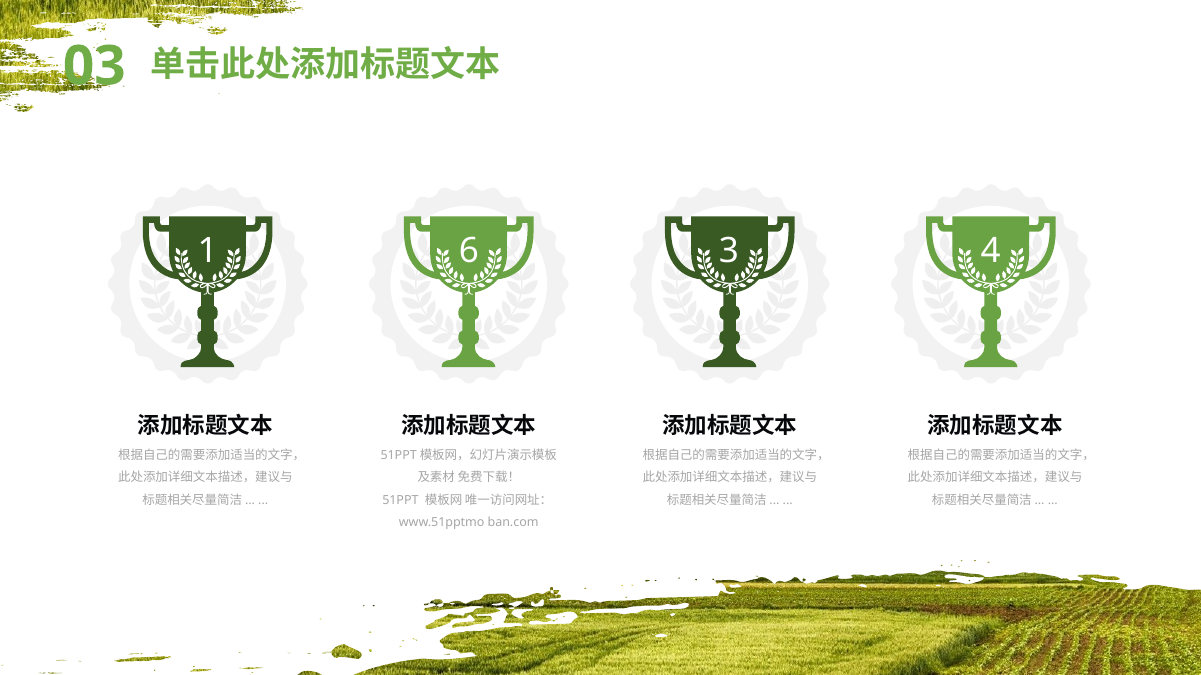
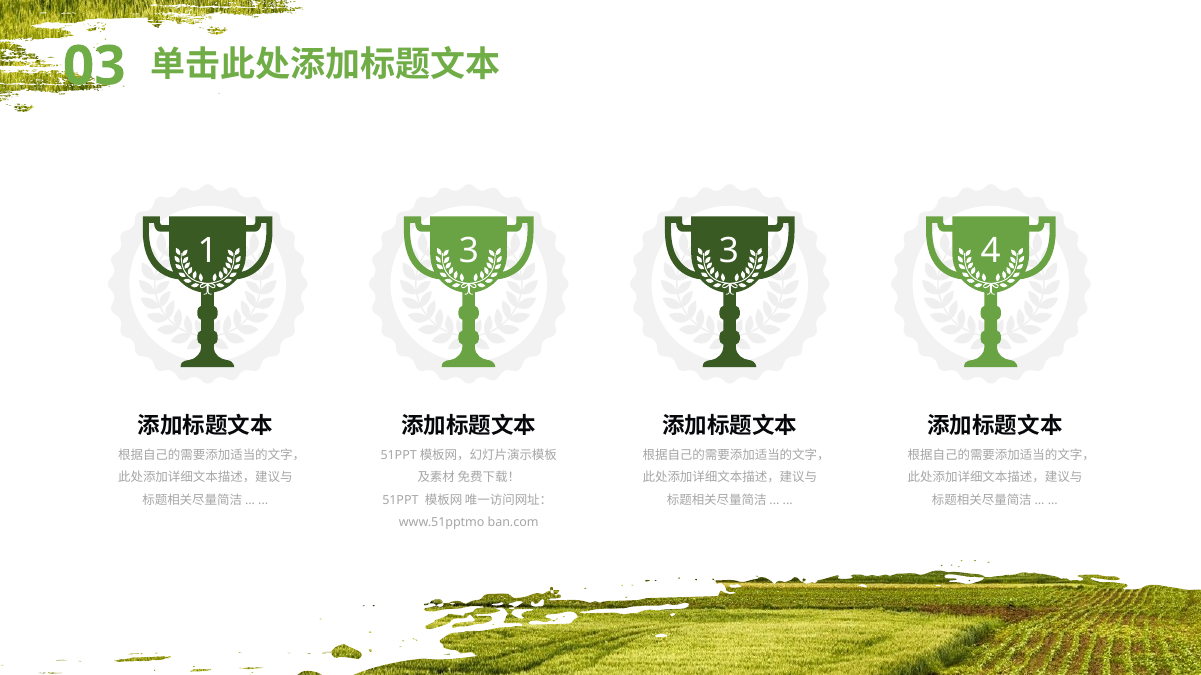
1 6: 6 -> 3
